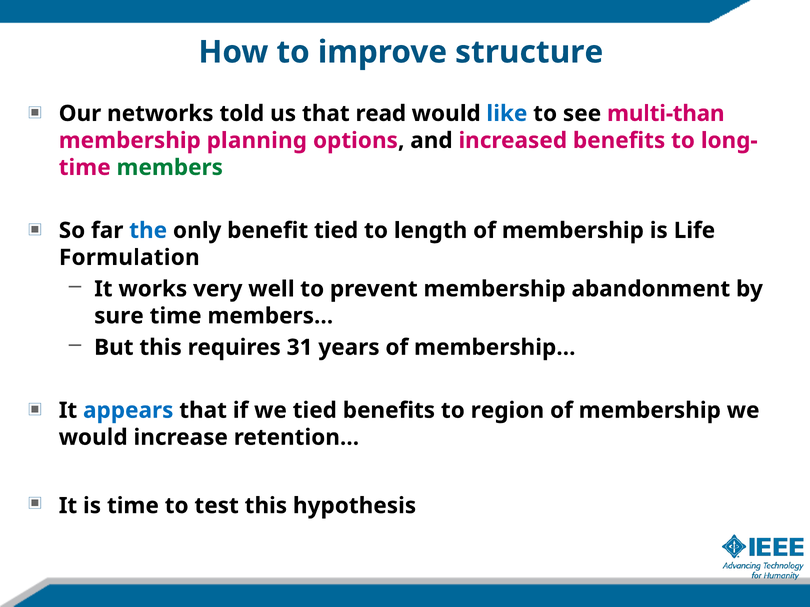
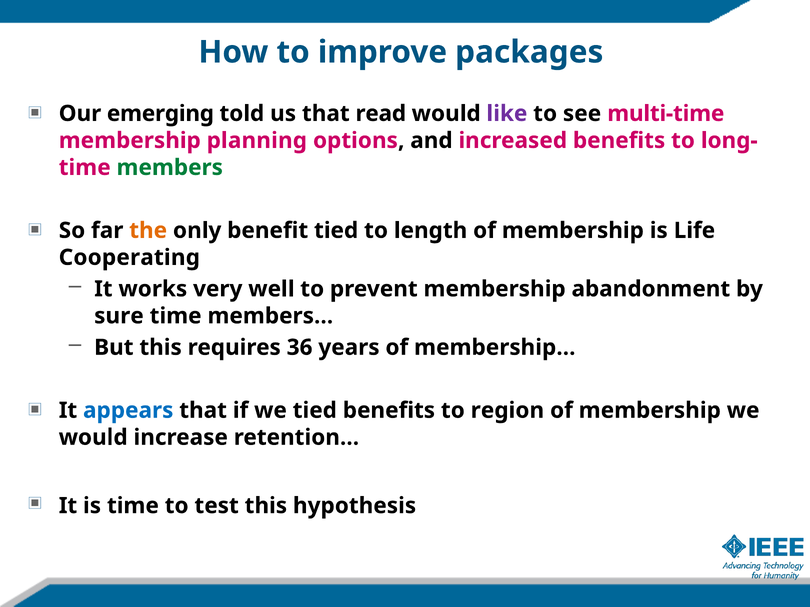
structure: structure -> packages
networks: networks -> emerging
like colour: blue -> purple
multi-than: multi-than -> multi-time
the colour: blue -> orange
Formulation: Formulation -> Cooperating
31: 31 -> 36
